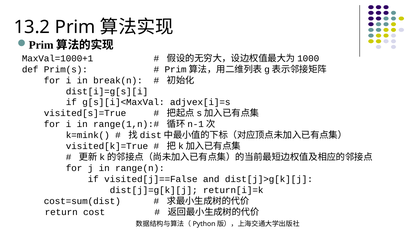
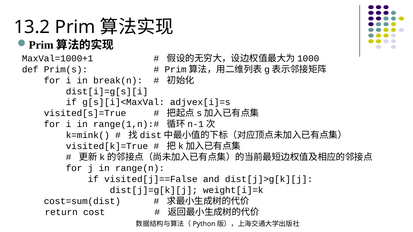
return[i]=k: return[i]=k -> weight[i]=k
